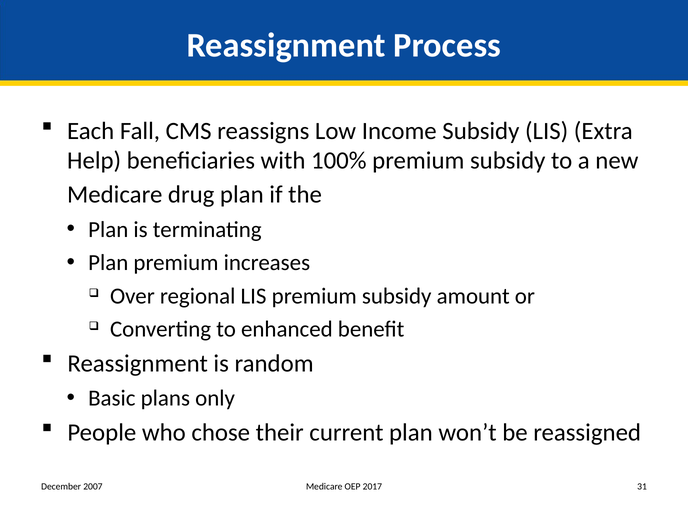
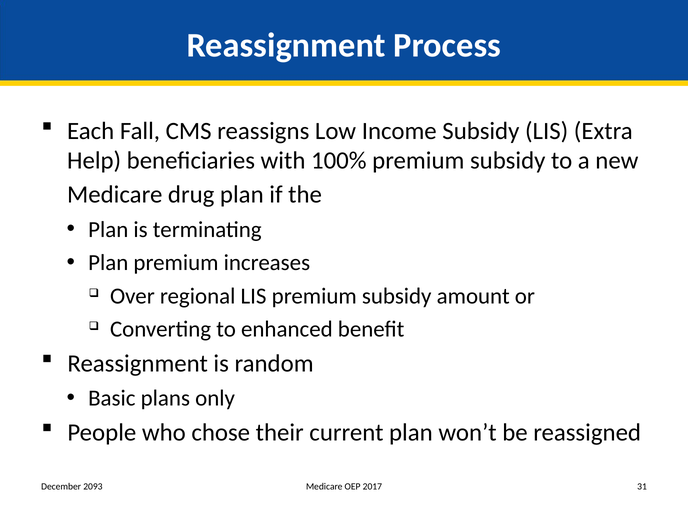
2007: 2007 -> 2093
